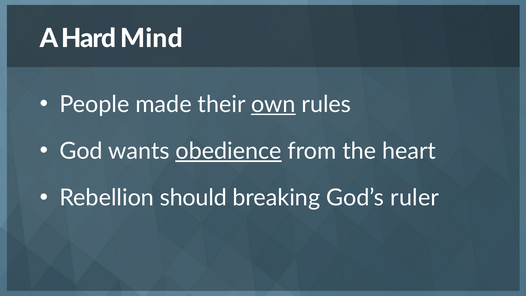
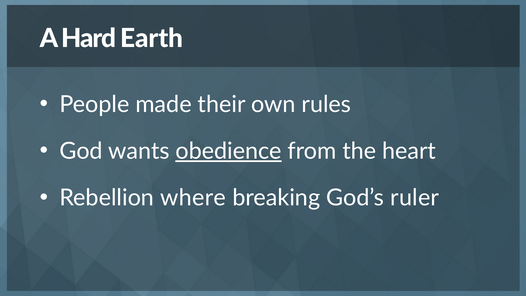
Mind: Mind -> Earth
own underline: present -> none
should: should -> where
